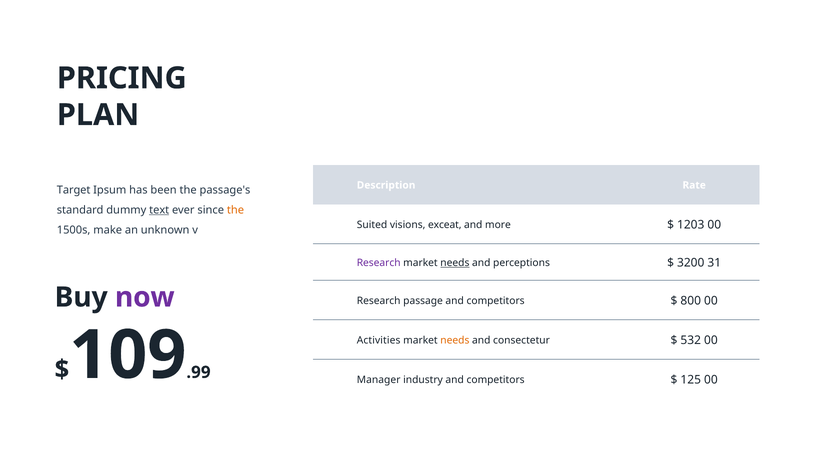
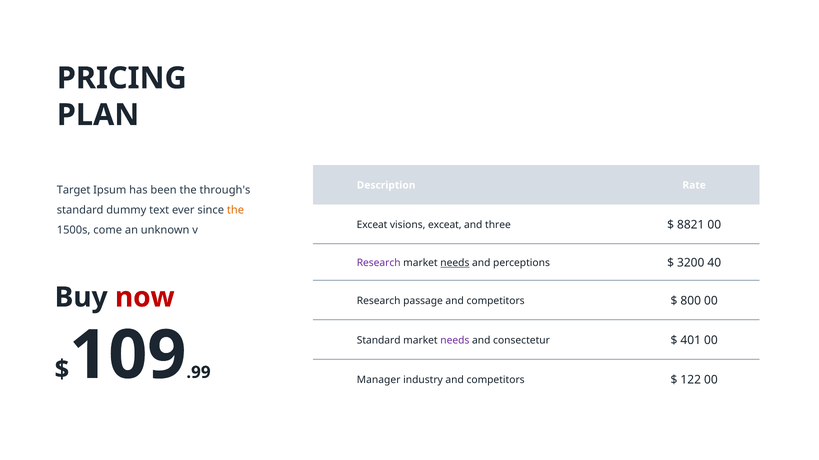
passage's: passage's -> through's
text underline: present -> none
Suited at (372, 225): Suited -> Exceat
more: more -> three
1203: 1203 -> 8821
make: make -> come
31: 31 -> 40
now colour: purple -> red
Activities at (379, 341): Activities -> Standard
needs at (455, 341) colour: orange -> purple
532: 532 -> 401
125: 125 -> 122
